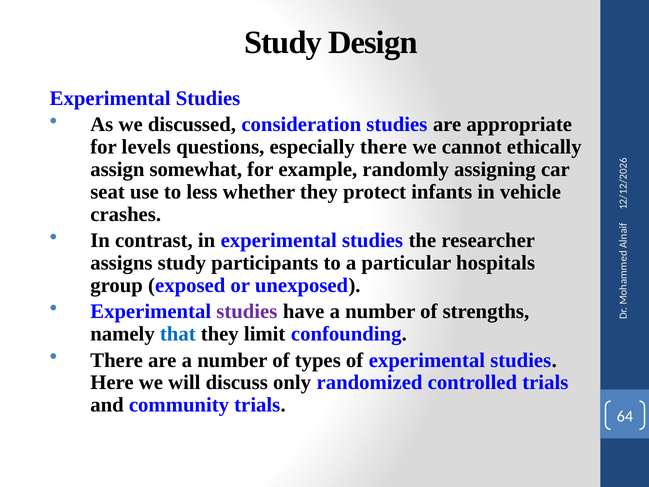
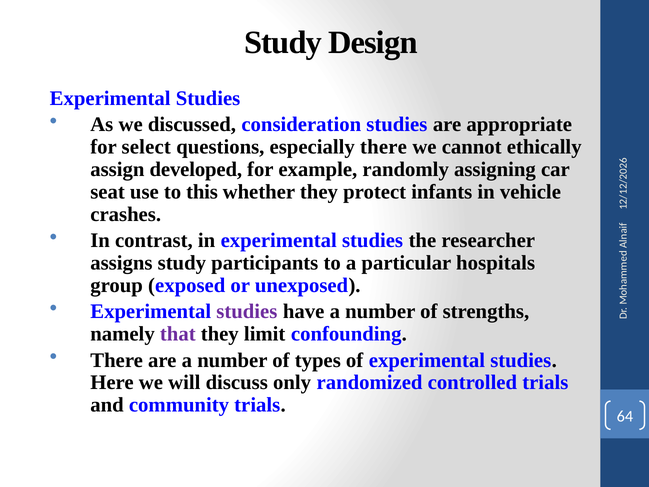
levels: levels -> select
somewhat: somewhat -> developed
less: less -> this
that colour: blue -> purple
